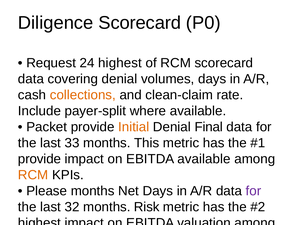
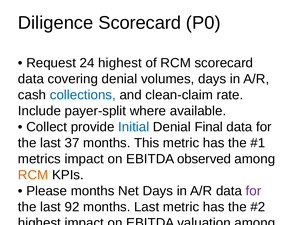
collections colour: orange -> blue
Packet at (47, 127): Packet -> Collect
Initial colour: orange -> blue
33: 33 -> 37
provide at (39, 159): provide -> metrics
EBITDA available: available -> observed
32: 32 -> 92
months Risk: Risk -> Last
